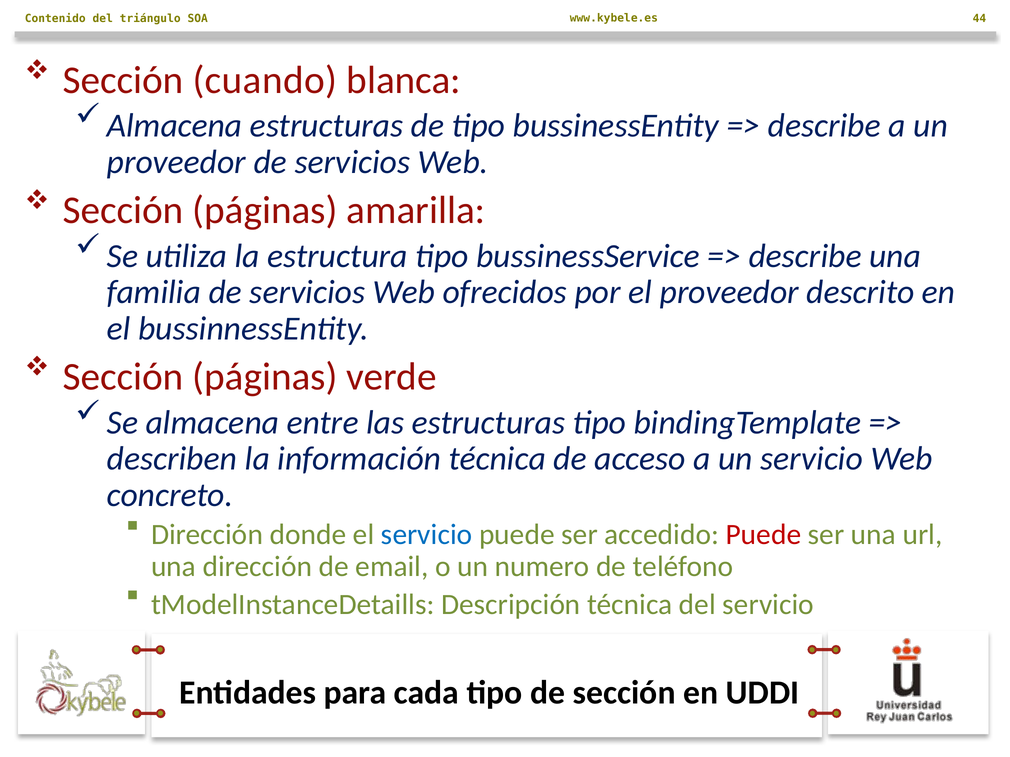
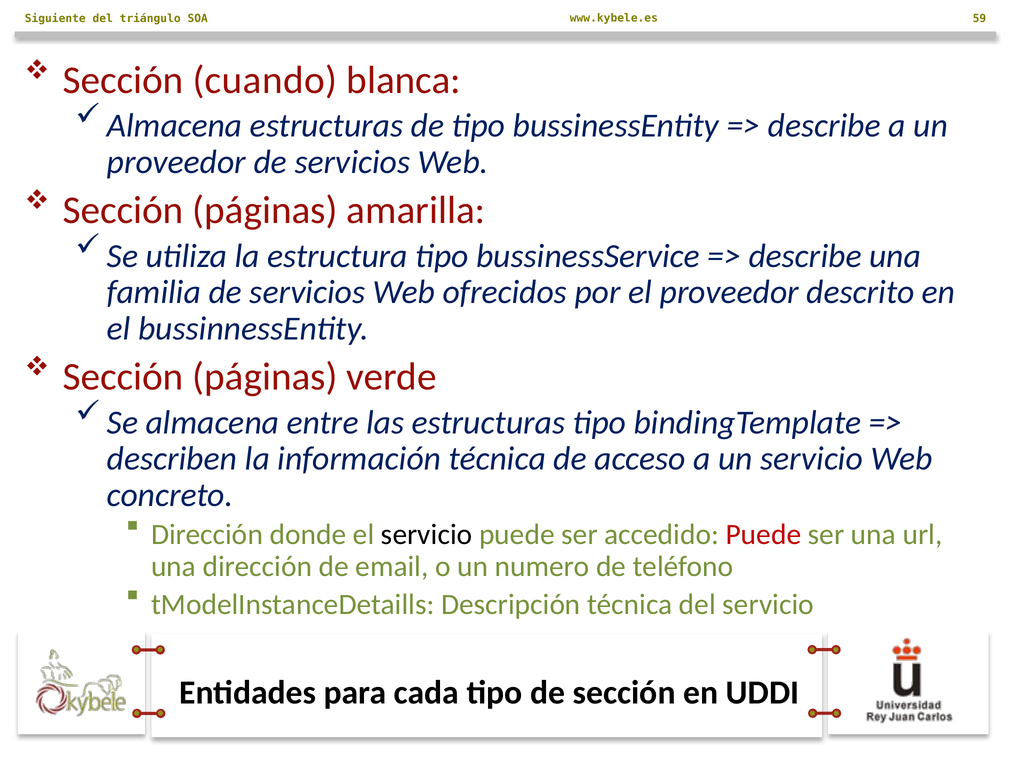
Contenido: Contenido -> Siguiente
44: 44 -> 59
servicio at (427, 535) colour: blue -> black
